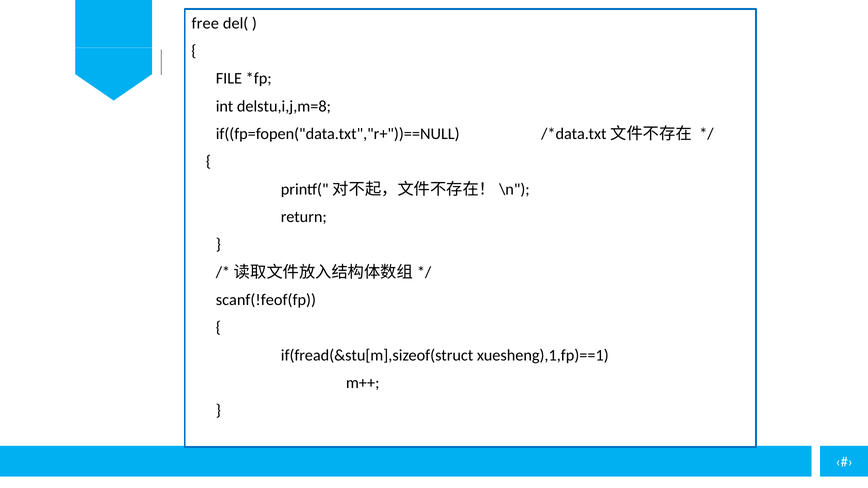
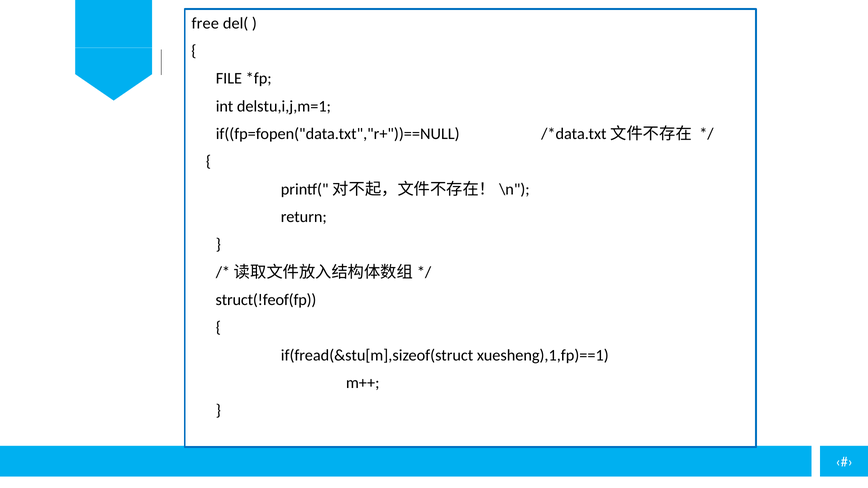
delstu,i,j,m=8: delstu,i,j,m=8 -> delstu,i,j,m=1
scanf(!feof(fp: scanf(!feof(fp -> struct(!feof(fp
